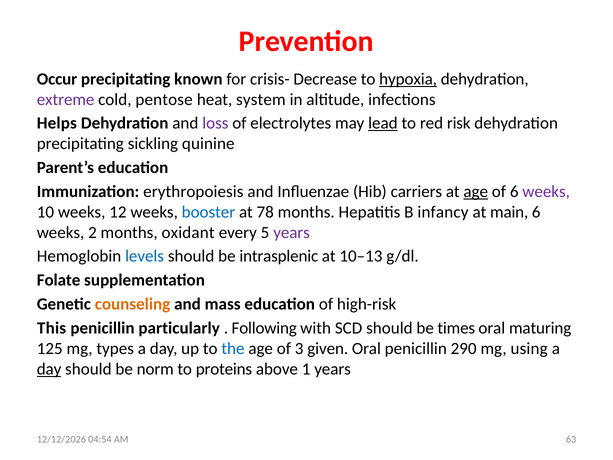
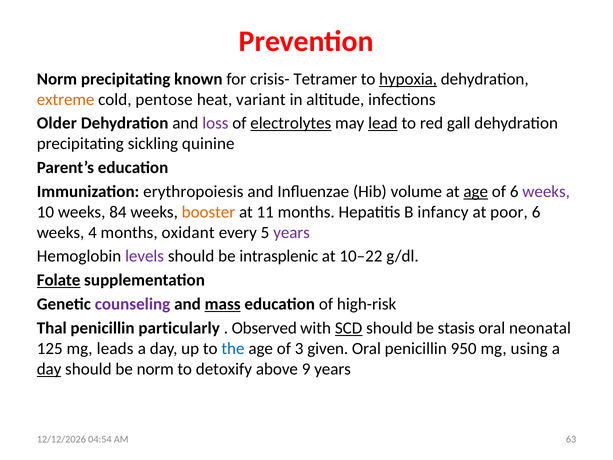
Occur at (57, 79): Occur -> Norm
Decrease: Decrease -> Tetramer
extreme colour: purple -> orange
system: system -> variant
Helps: Helps -> Older
electrolytes underline: none -> present
risk: risk -> gall
carriers: carriers -> volume
12: 12 -> 84
booster colour: blue -> orange
78: 78 -> 11
main: main -> poor
2: 2 -> 4
levels colour: blue -> purple
10–13: 10–13 -> 10–22
Folate underline: none -> present
counseling colour: orange -> purple
mass underline: none -> present
This: This -> Thal
Following: Following -> Observed
SCD underline: none -> present
times: times -> stasis
maturing: maturing -> neonatal
types: types -> leads
290: 290 -> 950
proteins: proteins -> detoxify
1: 1 -> 9
